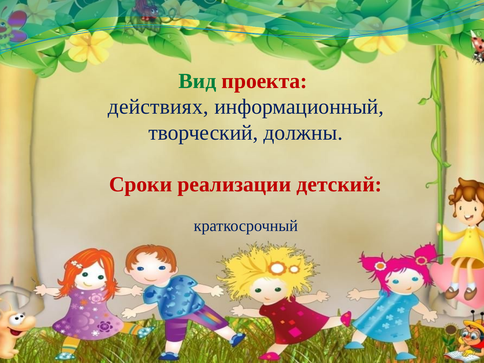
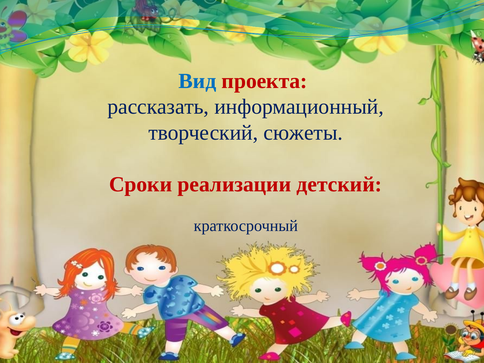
Вид colour: green -> blue
действиях: действиях -> рассказать
должны: должны -> сюжеты
